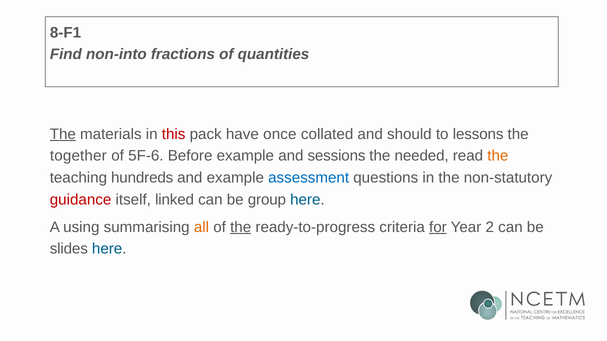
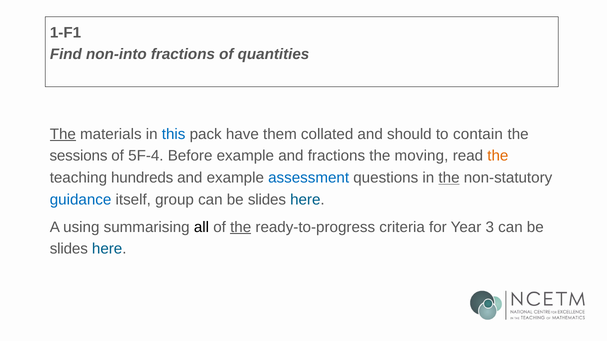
8-F1: 8-F1 -> 1-F1
this colour: red -> blue
once: once -> them
lessons: lessons -> contain
together: together -> sessions
5F-6: 5F-6 -> 5F-4
and sessions: sessions -> fractions
needed: needed -> moving
the at (449, 178) underline: none -> present
guidance colour: red -> blue
linked: linked -> group
group at (267, 200): group -> slides
all colour: orange -> black
for underline: present -> none
2: 2 -> 3
